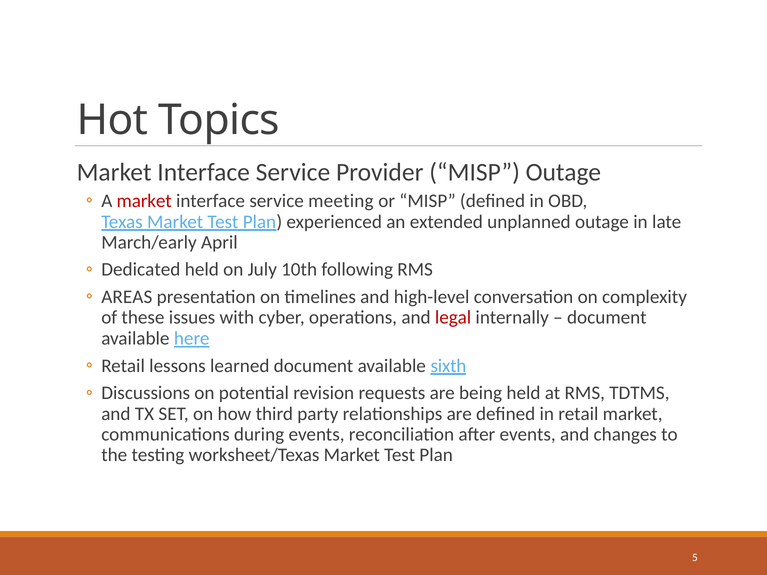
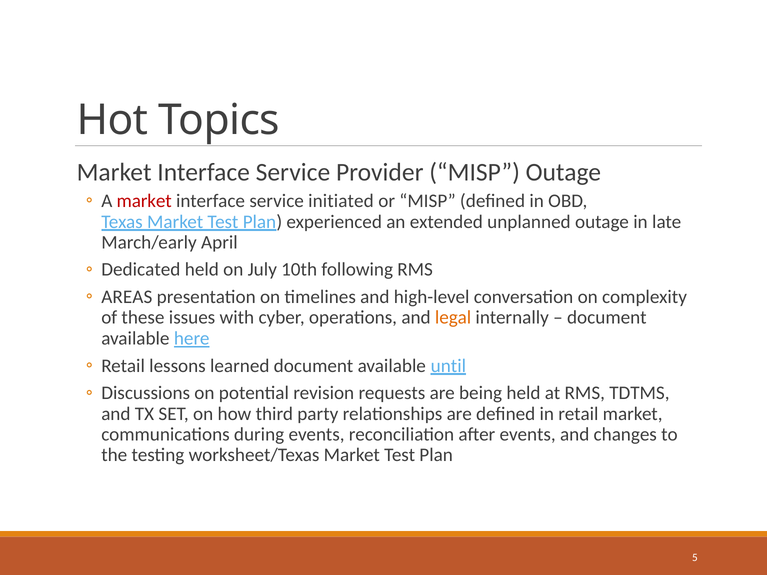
meeting: meeting -> initiated
legal colour: red -> orange
sixth: sixth -> until
